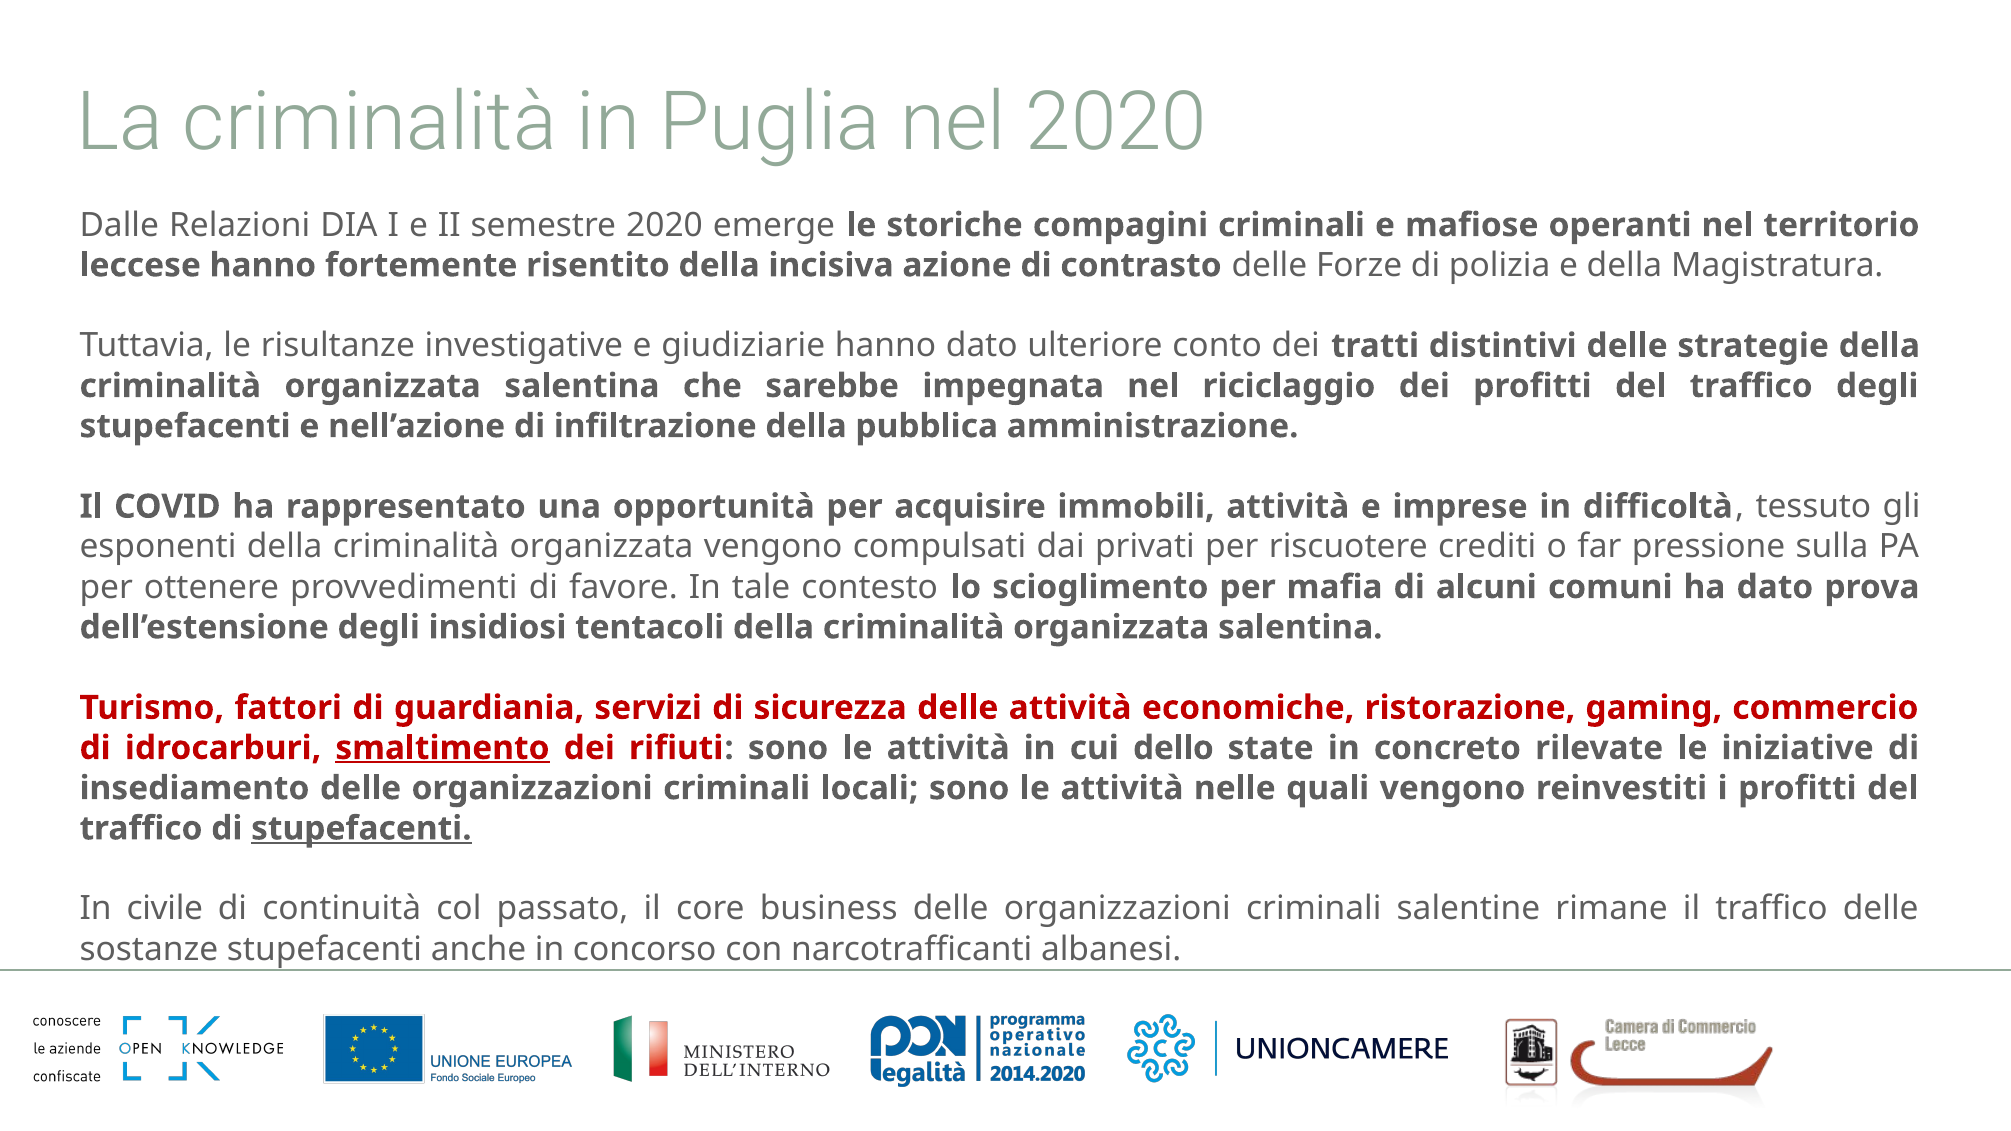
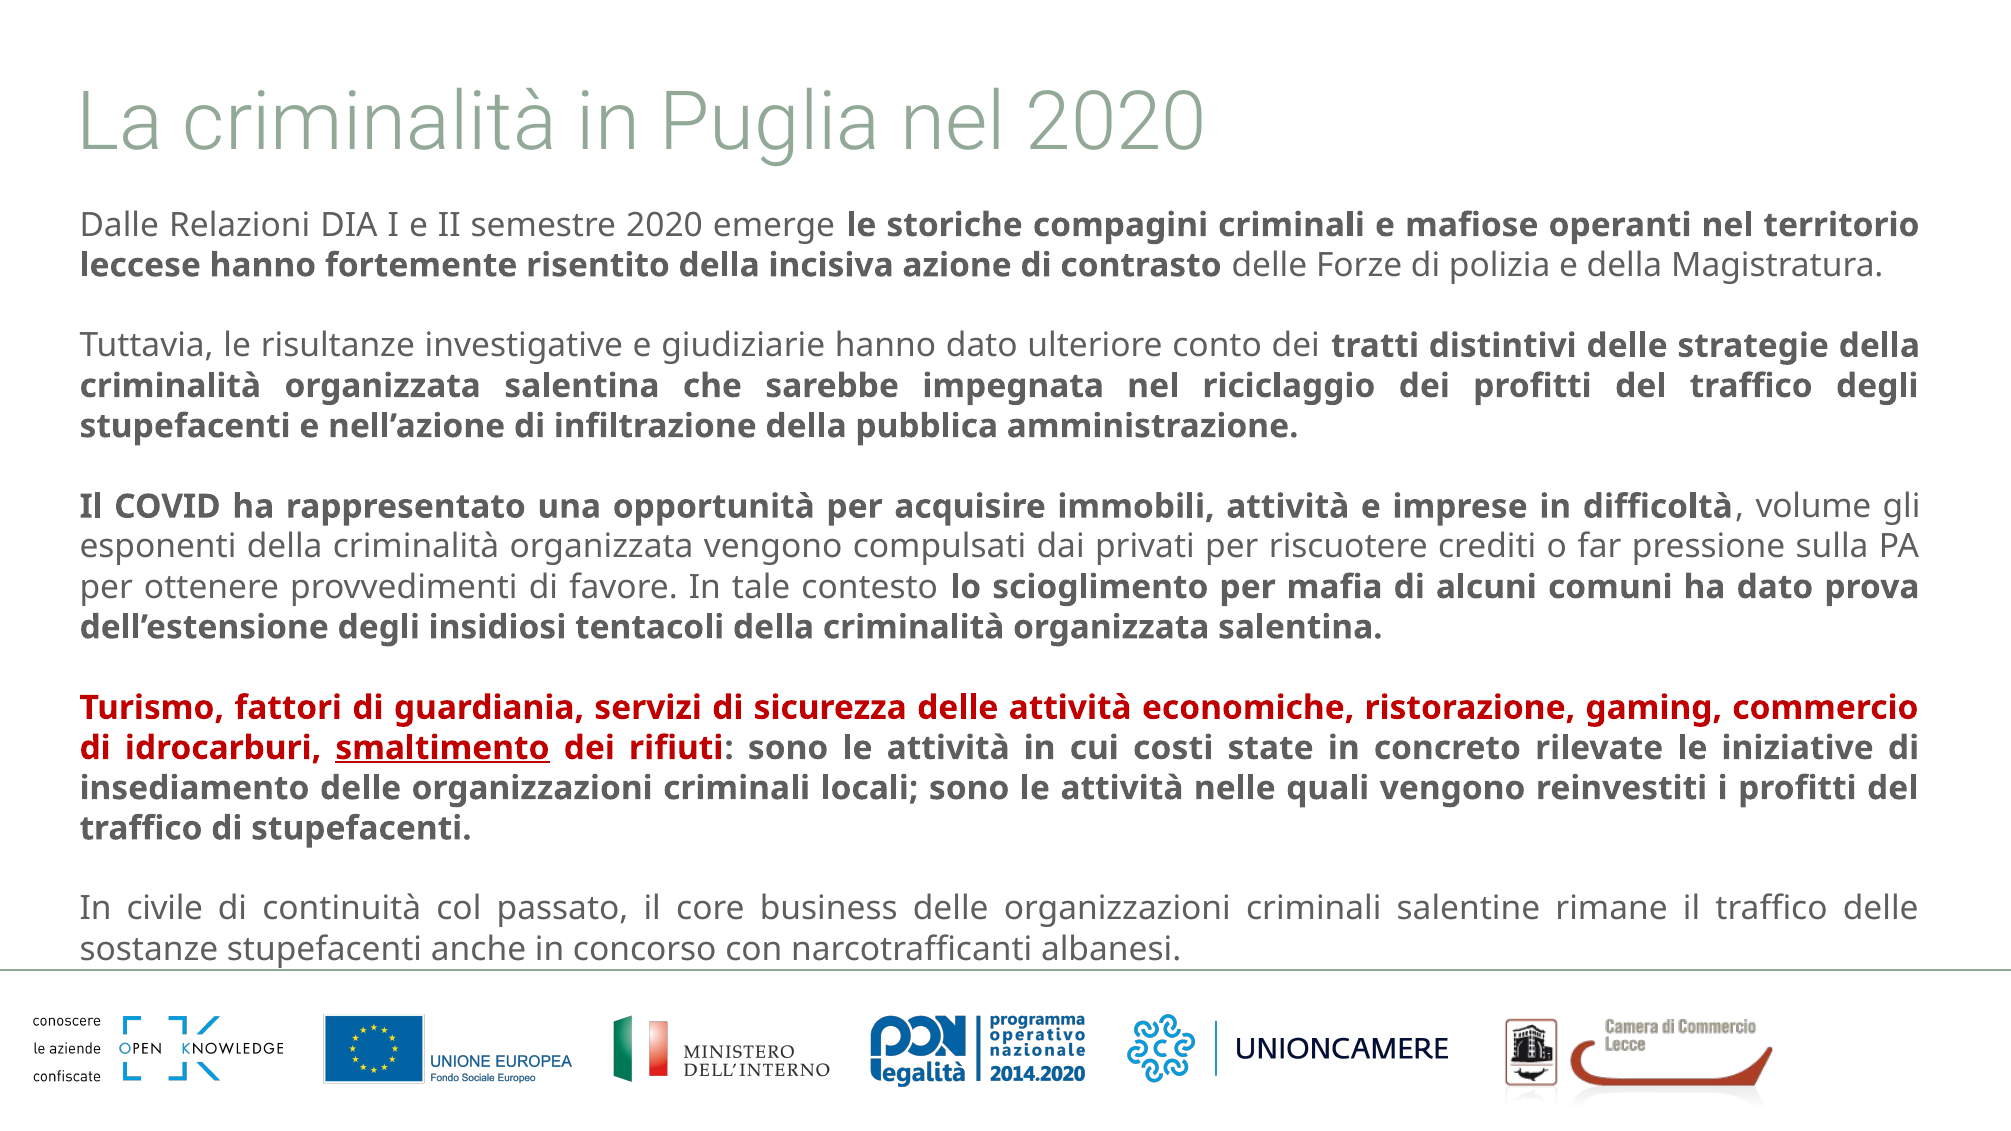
tessuto: tessuto -> volume
dello: dello -> costi
stupefacenti at (361, 829) underline: present -> none
